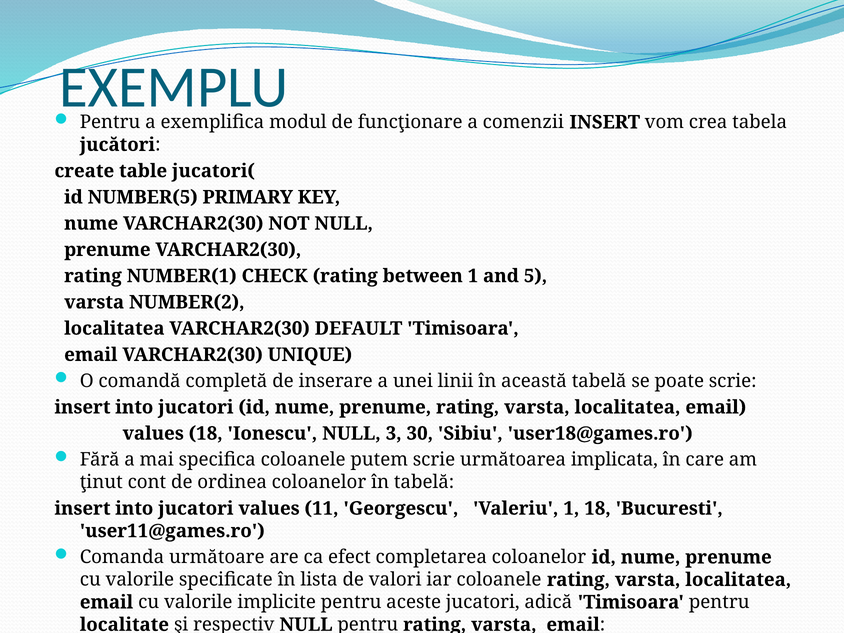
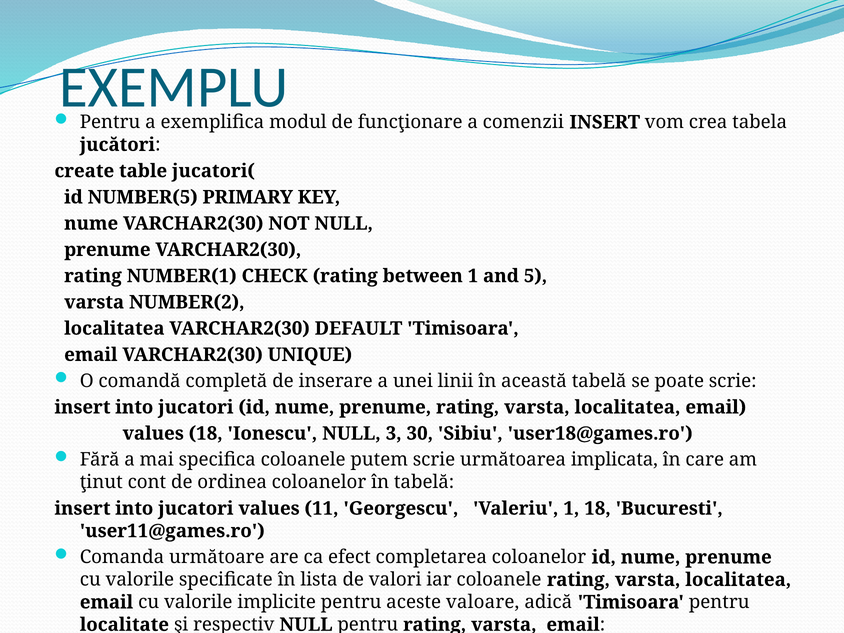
aceste jucatori: jucatori -> valoare
